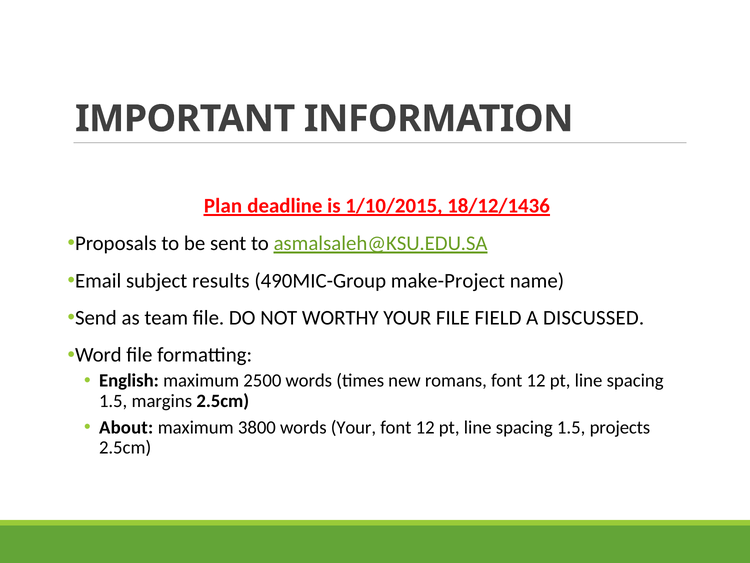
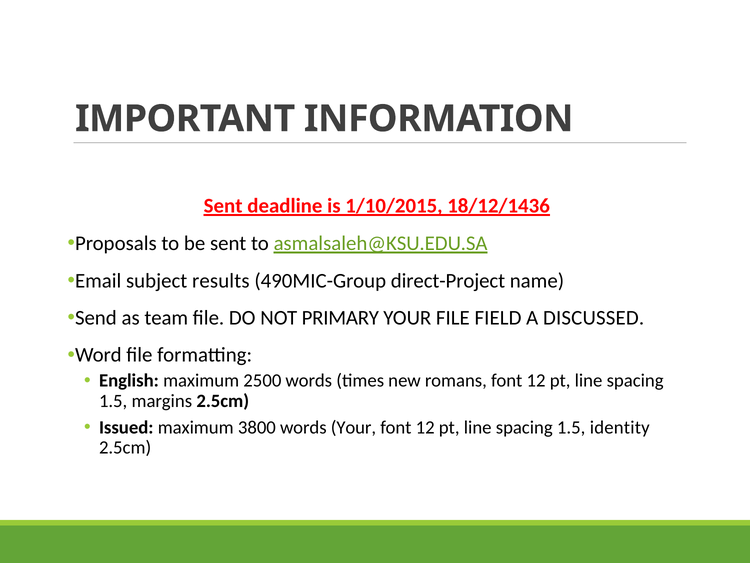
Plan at (223, 206): Plan -> Sent
make-Project: make-Project -> direct-Project
WORTHY: WORTHY -> PRIMARY
About: About -> Issued
projects: projects -> identity
